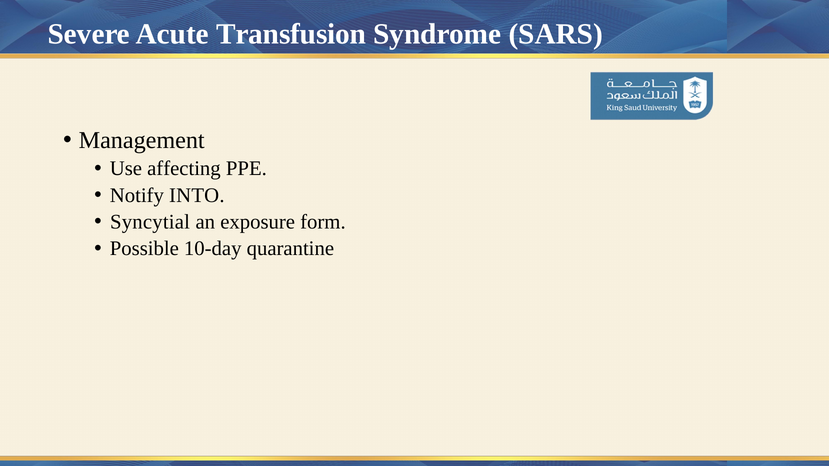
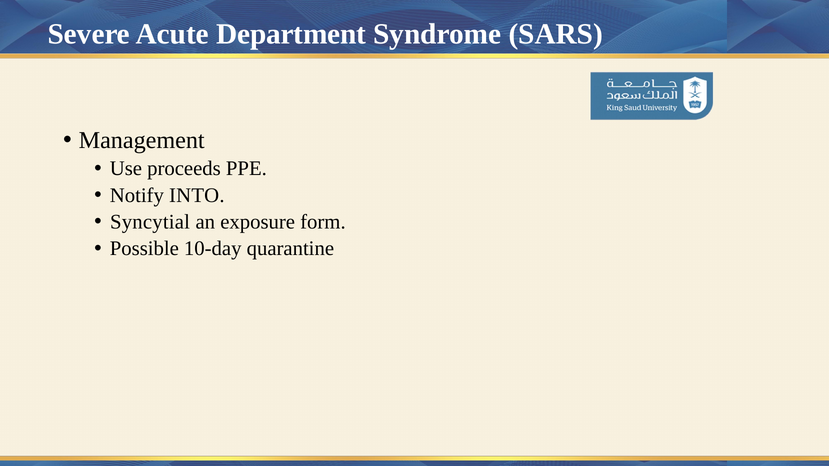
Transfusion: Transfusion -> Department
affecting: affecting -> proceeds
